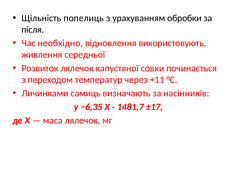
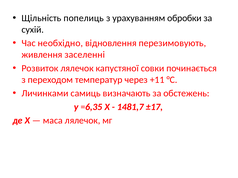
після: після -> сухій
використовують: використовують -> перезимовують
середньої: середньої -> заселенні
насінників: насінників -> обстежень
